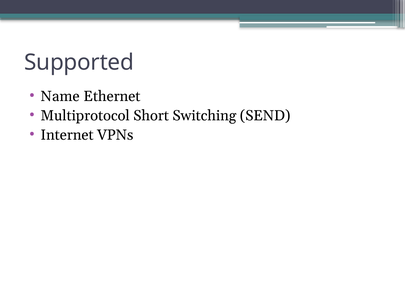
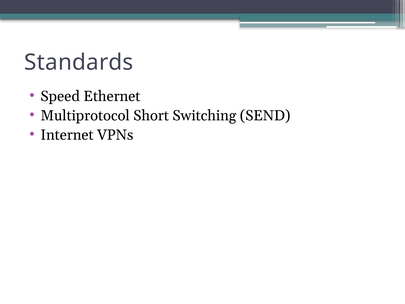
Supported: Supported -> Standards
Name: Name -> Speed
